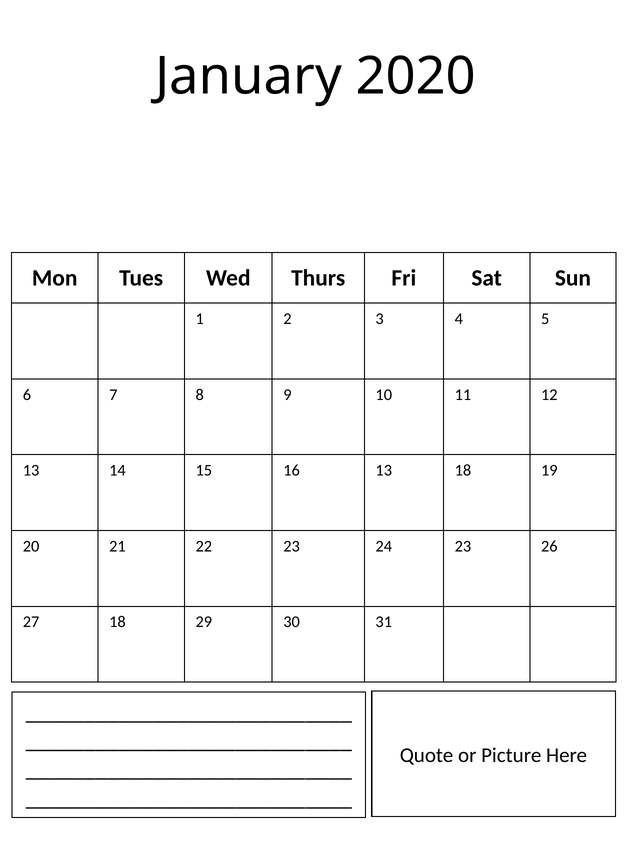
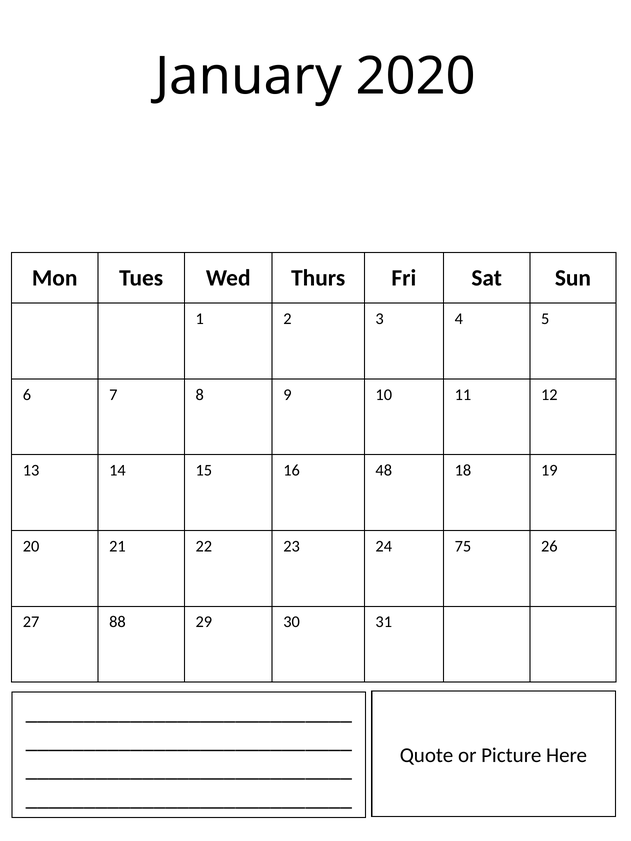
16 13: 13 -> 48
24 23: 23 -> 75
27 18: 18 -> 88
